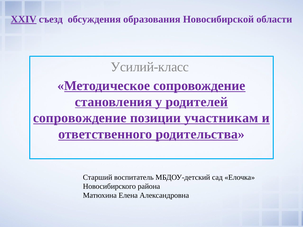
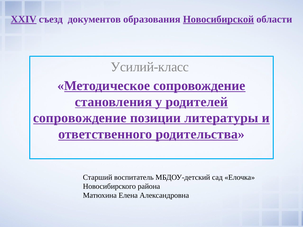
обсуждения: обсуждения -> документов
Новосибирской underline: none -> present
участникам: участникам -> литературы
